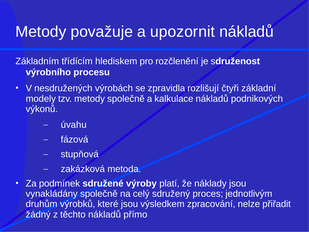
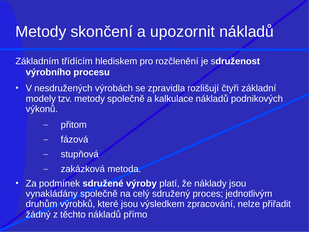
považuje: považuje -> skončení
úvahu: úvahu -> přitom
